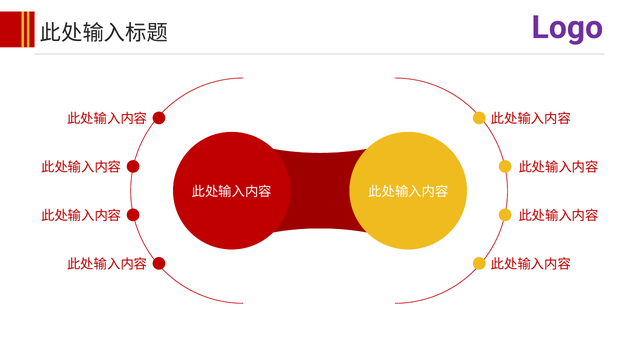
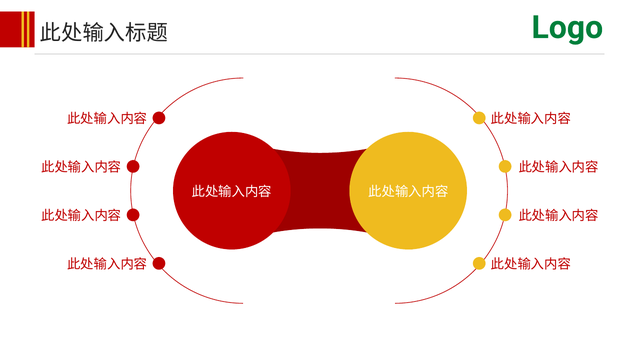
Logo colour: purple -> green
